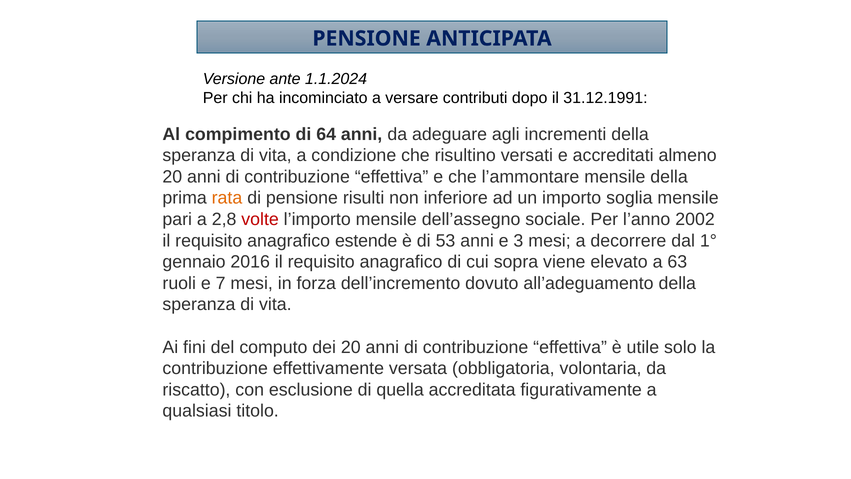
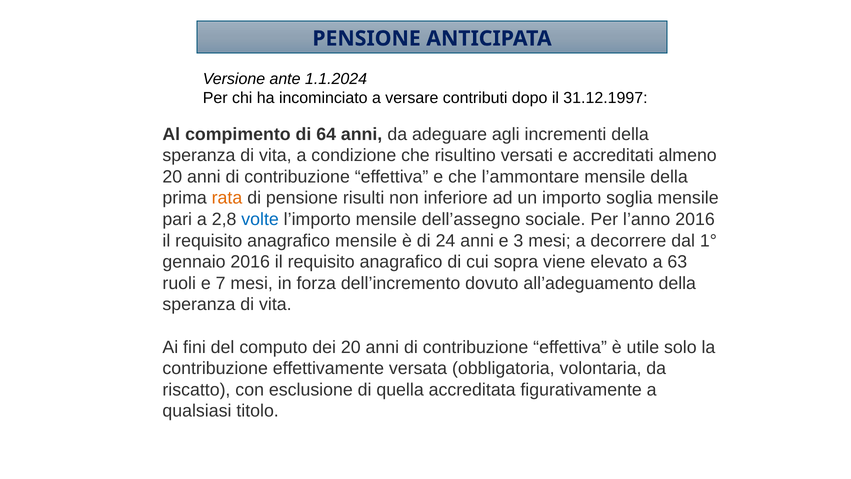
31.12.1991: 31.12.1991 -> 31.12.1997
volte colour: red -> blue
l’anno 2002: 2002 -> 2016
anagrafico estende: estende -> mensile
53: 53 -> 24
